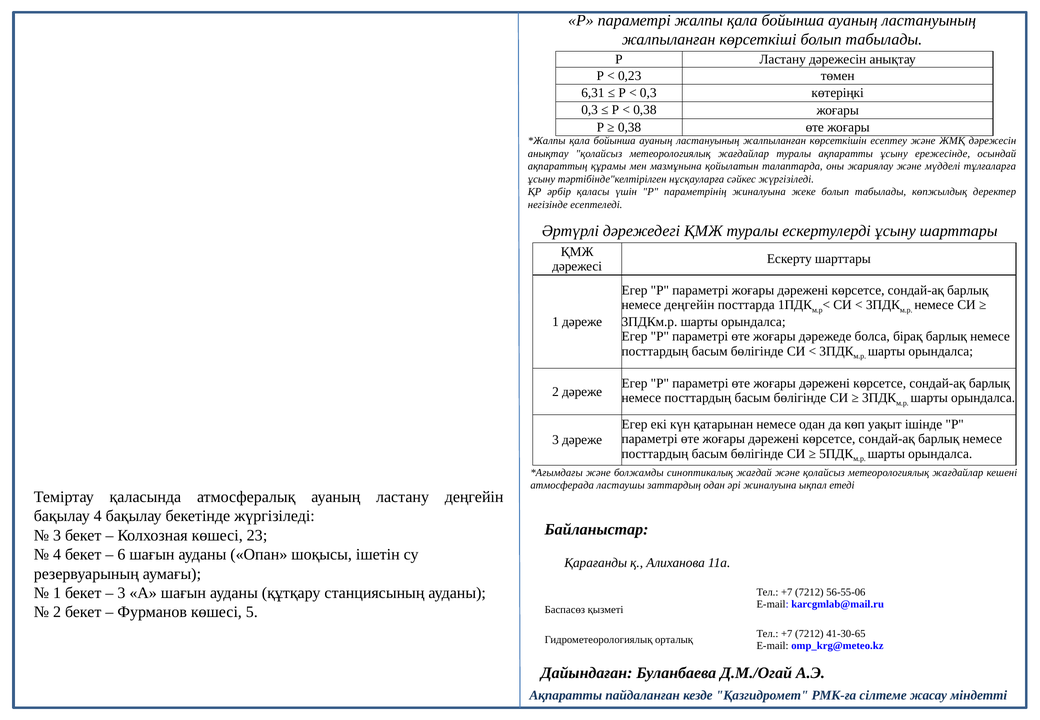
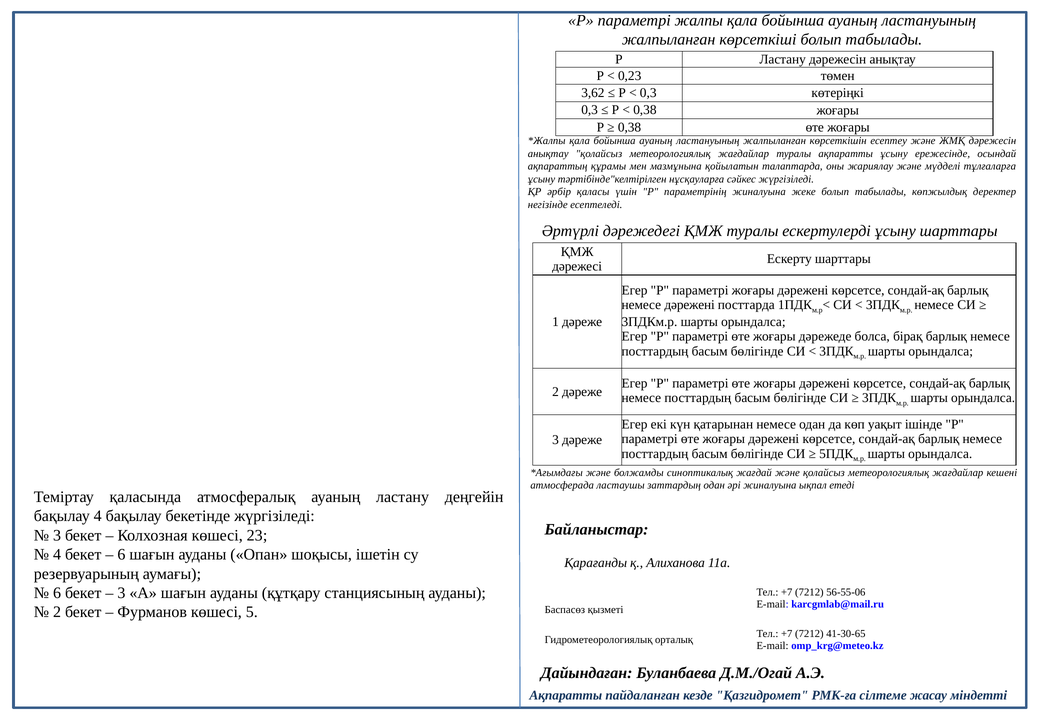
6,31: 6,31 -> 3,62
немесе деңгейін: деңгейін -> дәрежені
1 at (57, 593): 1 -> 6
